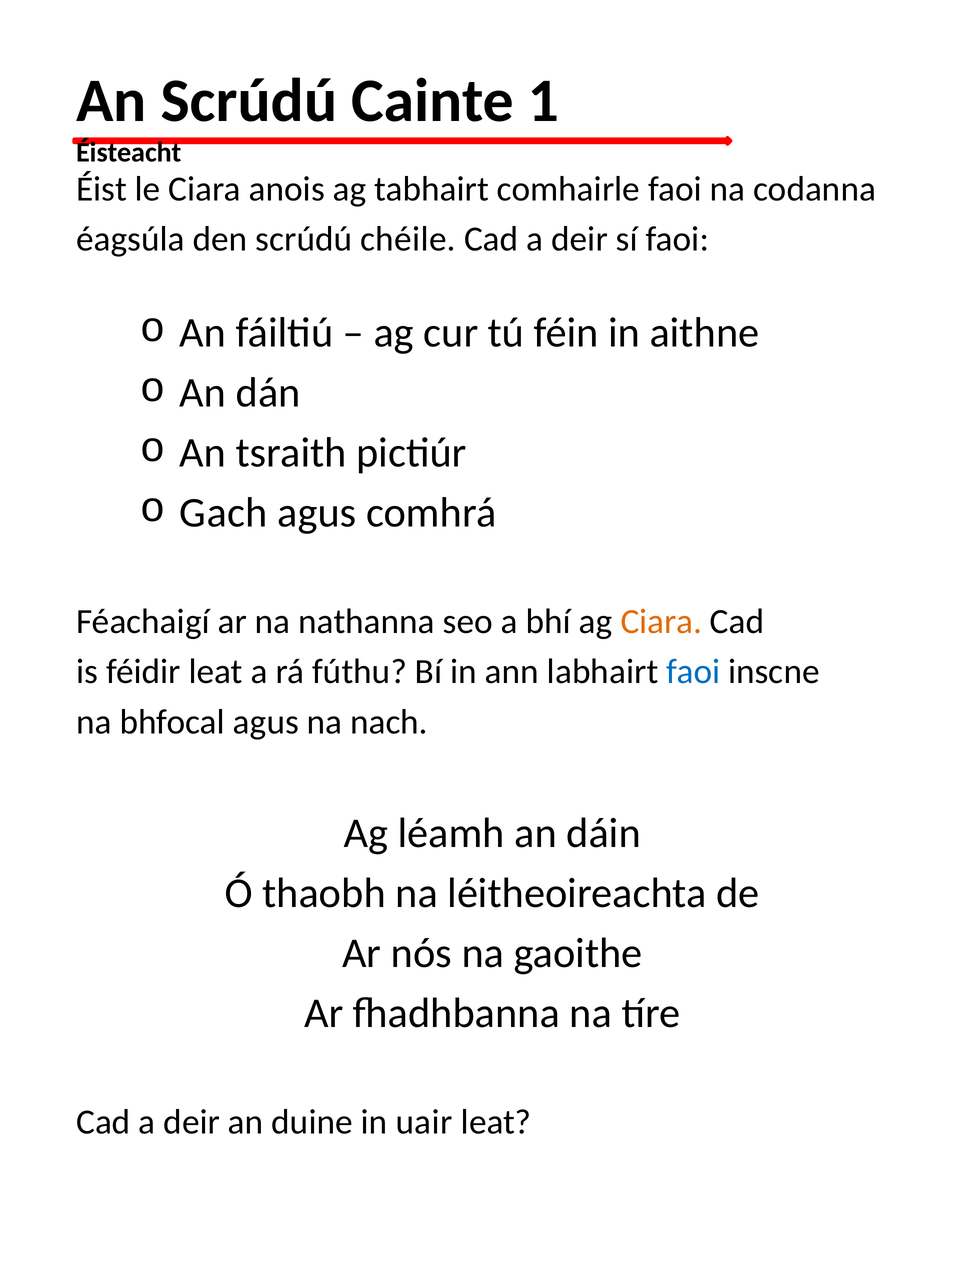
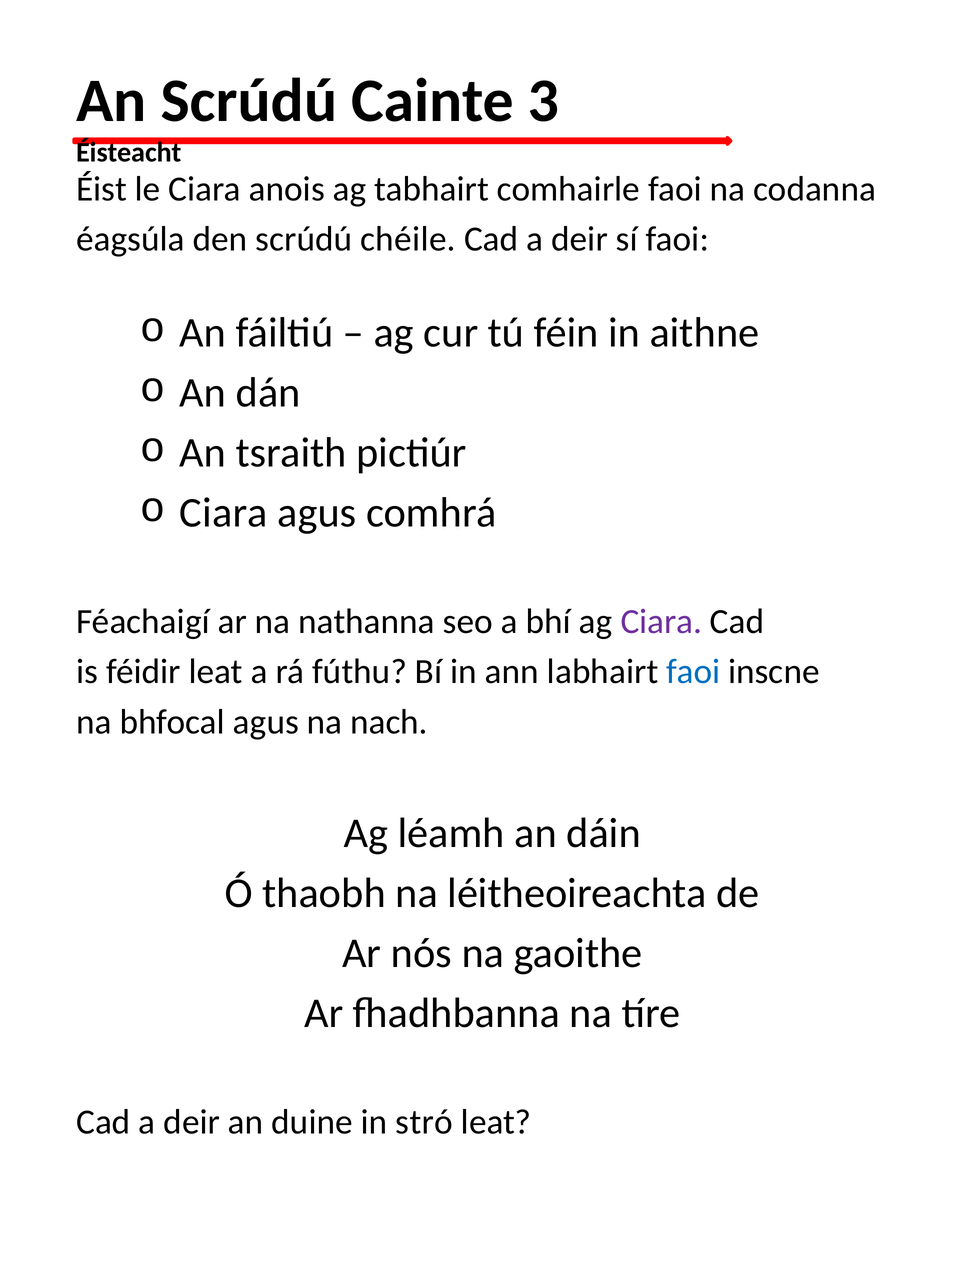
1: 1 -> 3
Gach at (224, 513): Gach -> Ciara
Ciara at (661, 621) colour: orange -> purple
uair: uair -> stró
